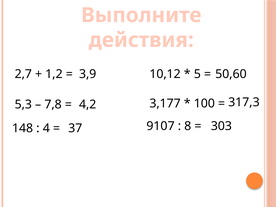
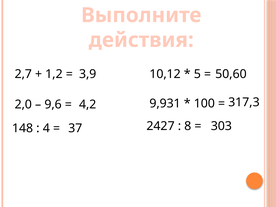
3,177: 3,177 -> 9,931
5,3: 5,3 -> 2,0
7,8: 7,8 -> 9,6
9107: 9107 -> 2427
